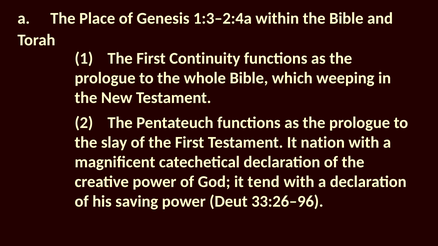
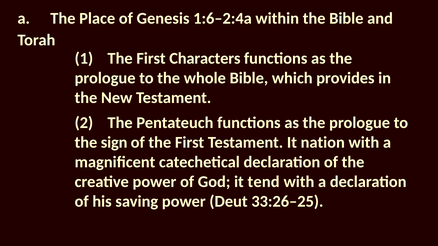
1:3–2:4a: 1:3–2:4a -> 1:6–2:4a
Continuity: Continuity -> Characters
weeping: weeping -> provides
slay: slay -> sign
33:26–96: 33:26–96 -> 33:26–25
